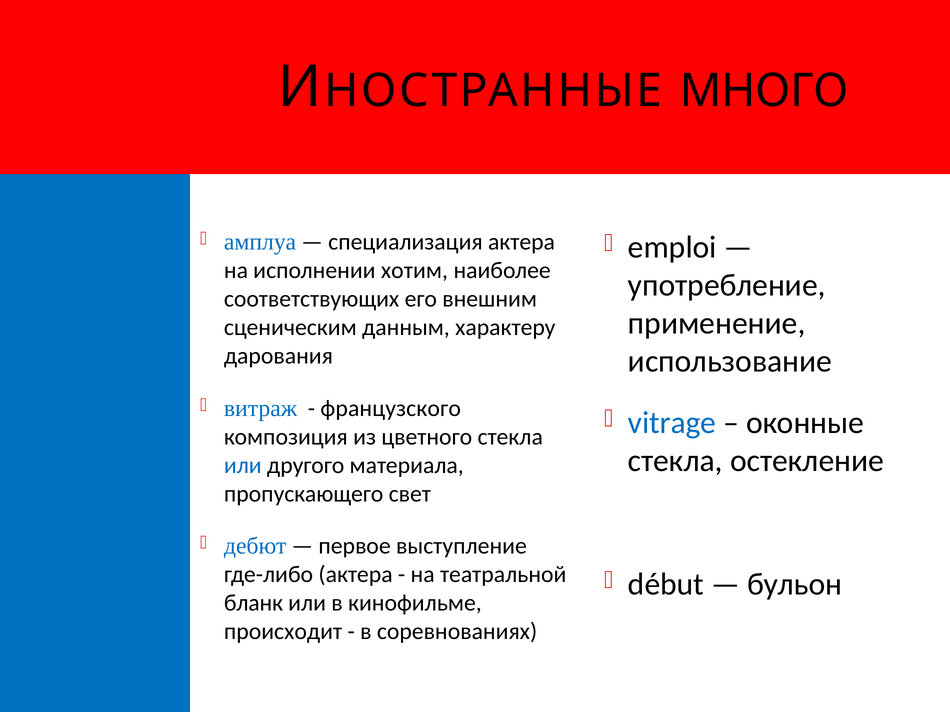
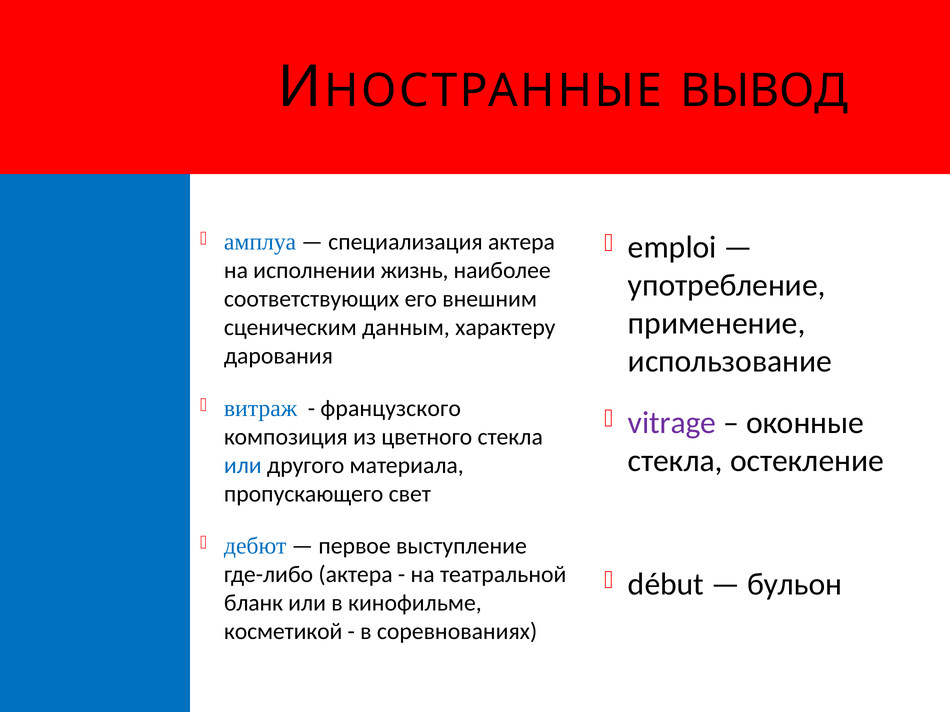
МНОГО: МНОГО -> ВЫВОД
хотим: хотим -> жизнь
vitrage colour: blue -> purple
происходит: происходит -> косметикой
